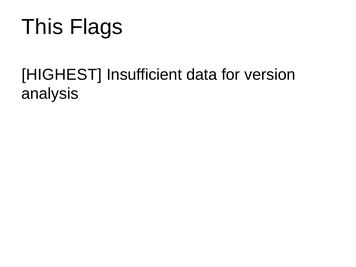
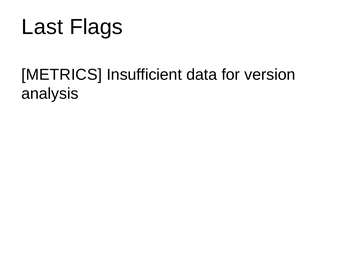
This: This -> Last
HIGHEST: HIGHEST -> METRICS
